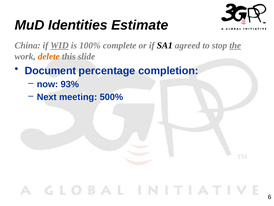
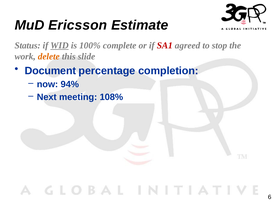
Identities: Identities -> Ericsson
China: China -> Status
SA1 colour: black -> red
the underline: present -> none
93%: 93% -> 94%
500%: 500% -> 108%
